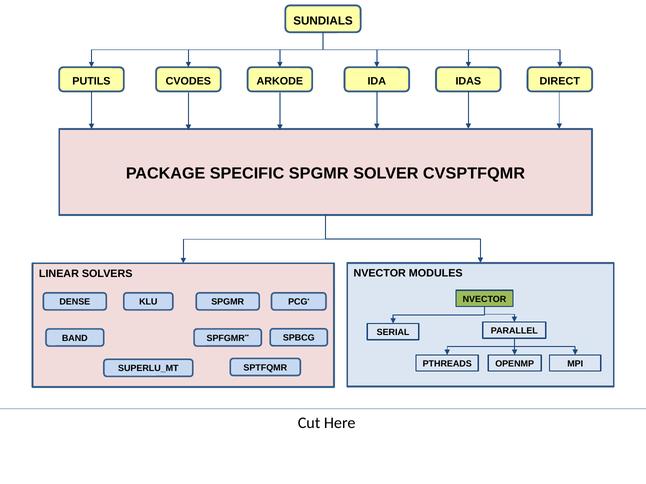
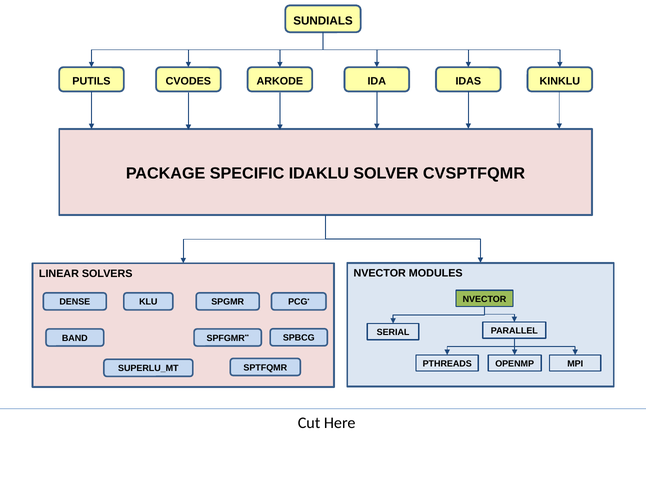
DIRECT: DIRECT -> KINKLU
SPECIFIC SPGMR: SPGMR -> IDAKLU
